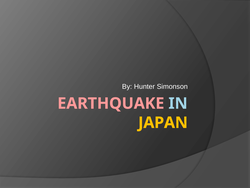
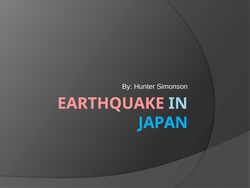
JAPAN colour: yellow -> light blue
